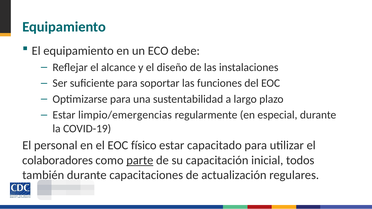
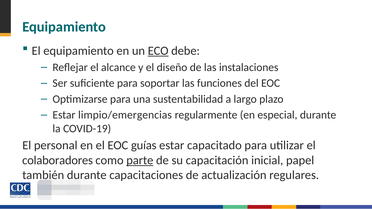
ECO underline: none -> present
físico: físico -> guías
todos: todos -> papel
